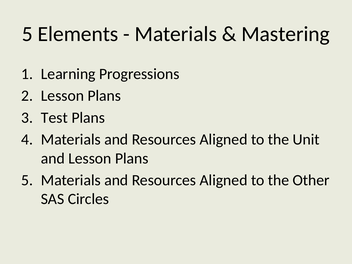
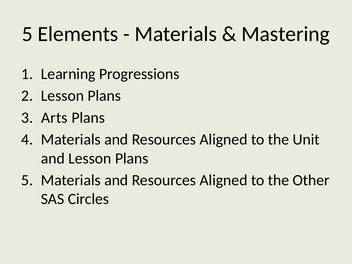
Test: Test -> Arts
